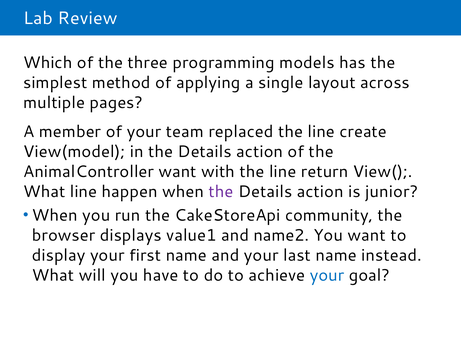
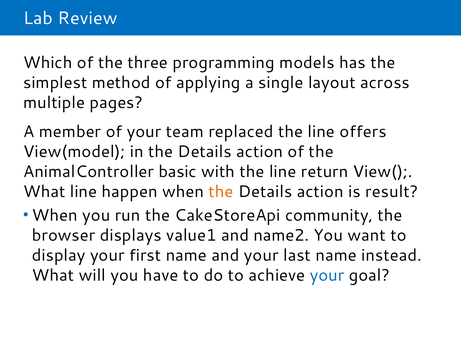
create: create -> offers
AnimalController want: want -> basic
the at (221, 192) colour: purple -> orange
junior: junior -> result
